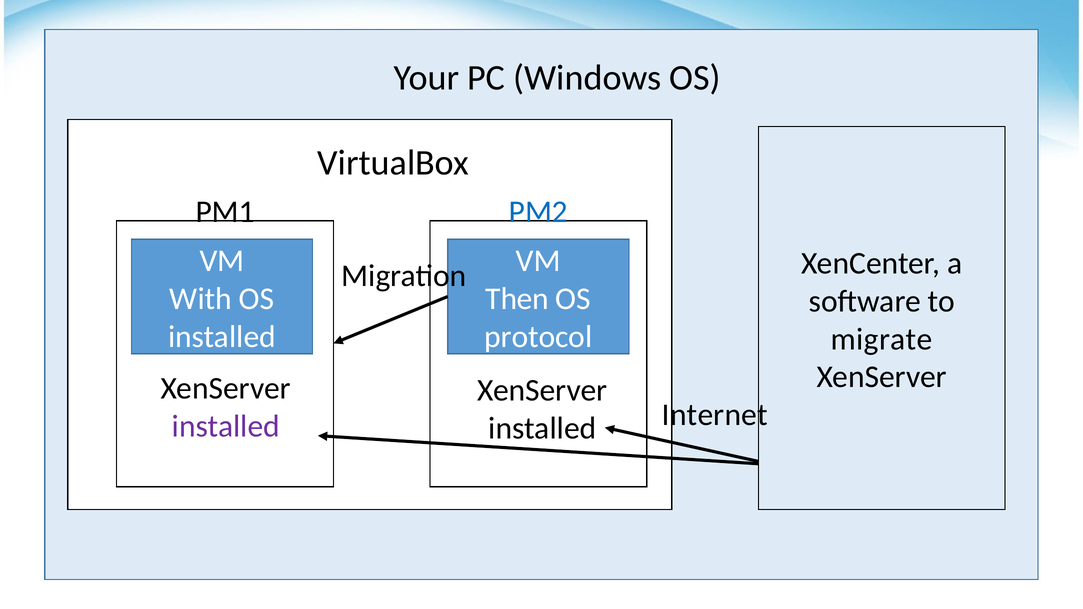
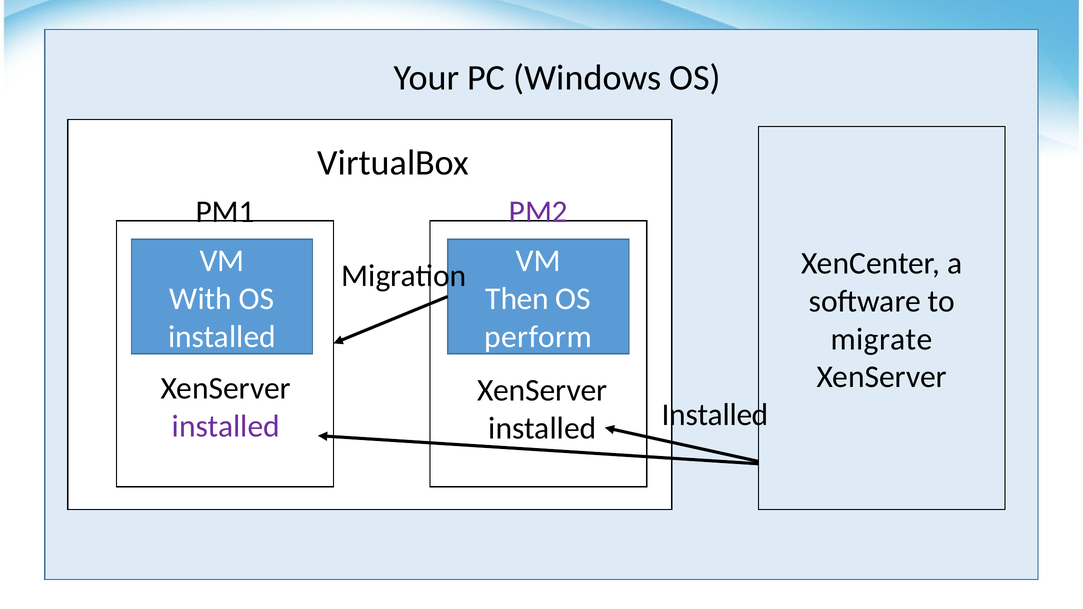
PM2 colour: blue -> purple
protocol: protocol -> perform
Internet at (715, 415): Internet -> Installed
